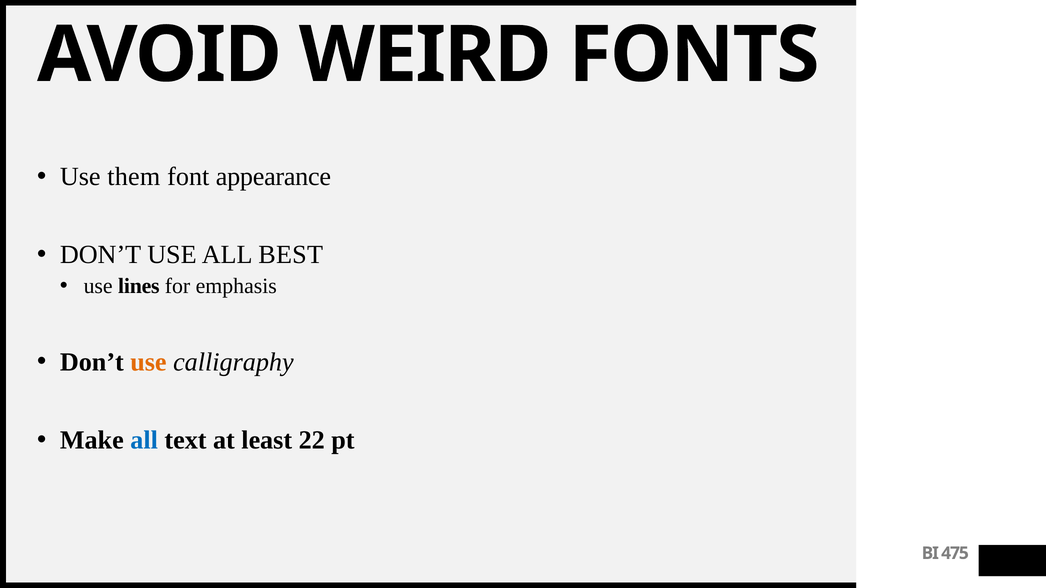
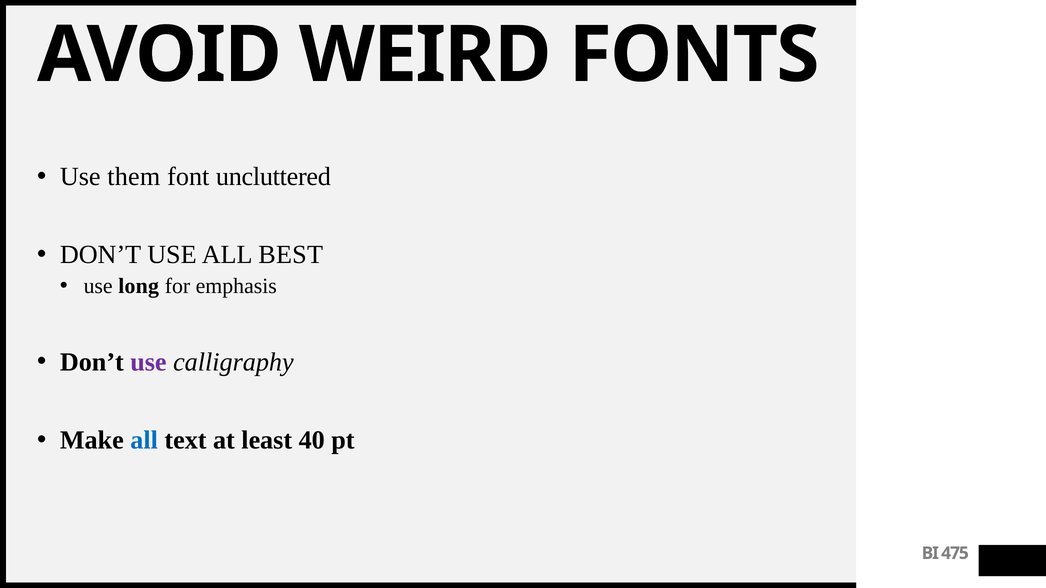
appearance: appearance -> uncluttered
lines: lines -> long
use at (148, 362) colour: orange -> purple
22: 22 -> 40
